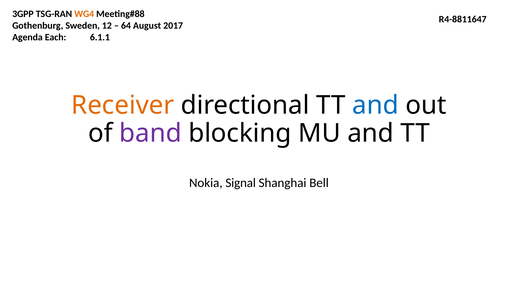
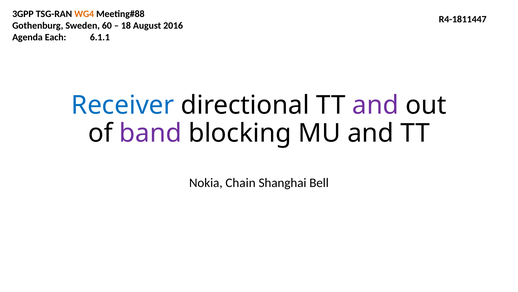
R4-8811647: R4-8811647 -> R4-1811447
12: 12 -> 60
64: 64 -> 18
2017: 2017 -> 2016
Receiver colour: orange -> blue
and at (375, 105) colour: blue -> purple
Signal: Signal -> Chain
